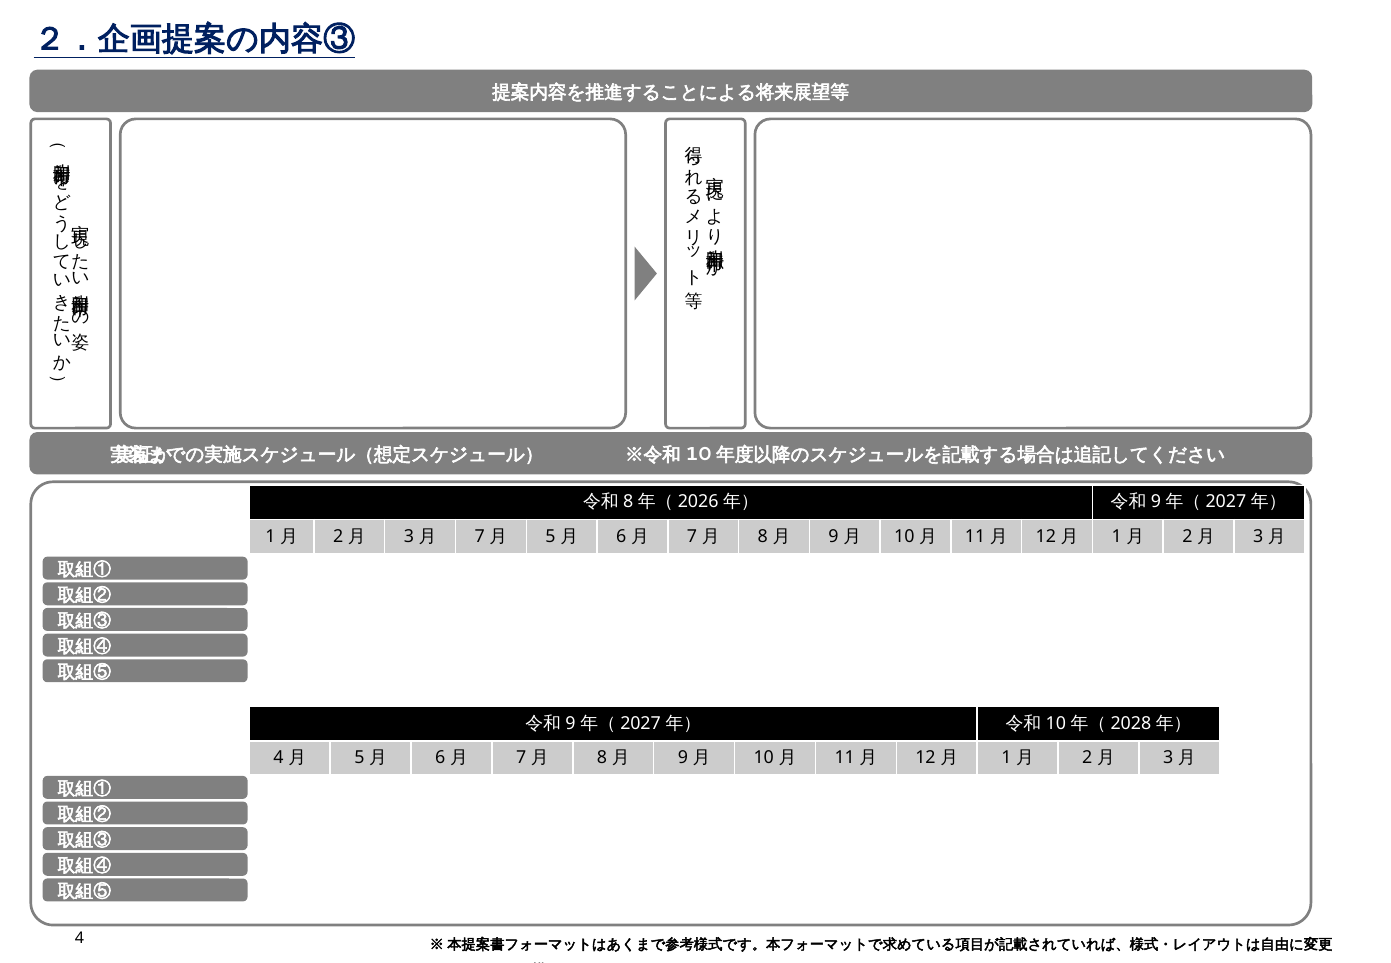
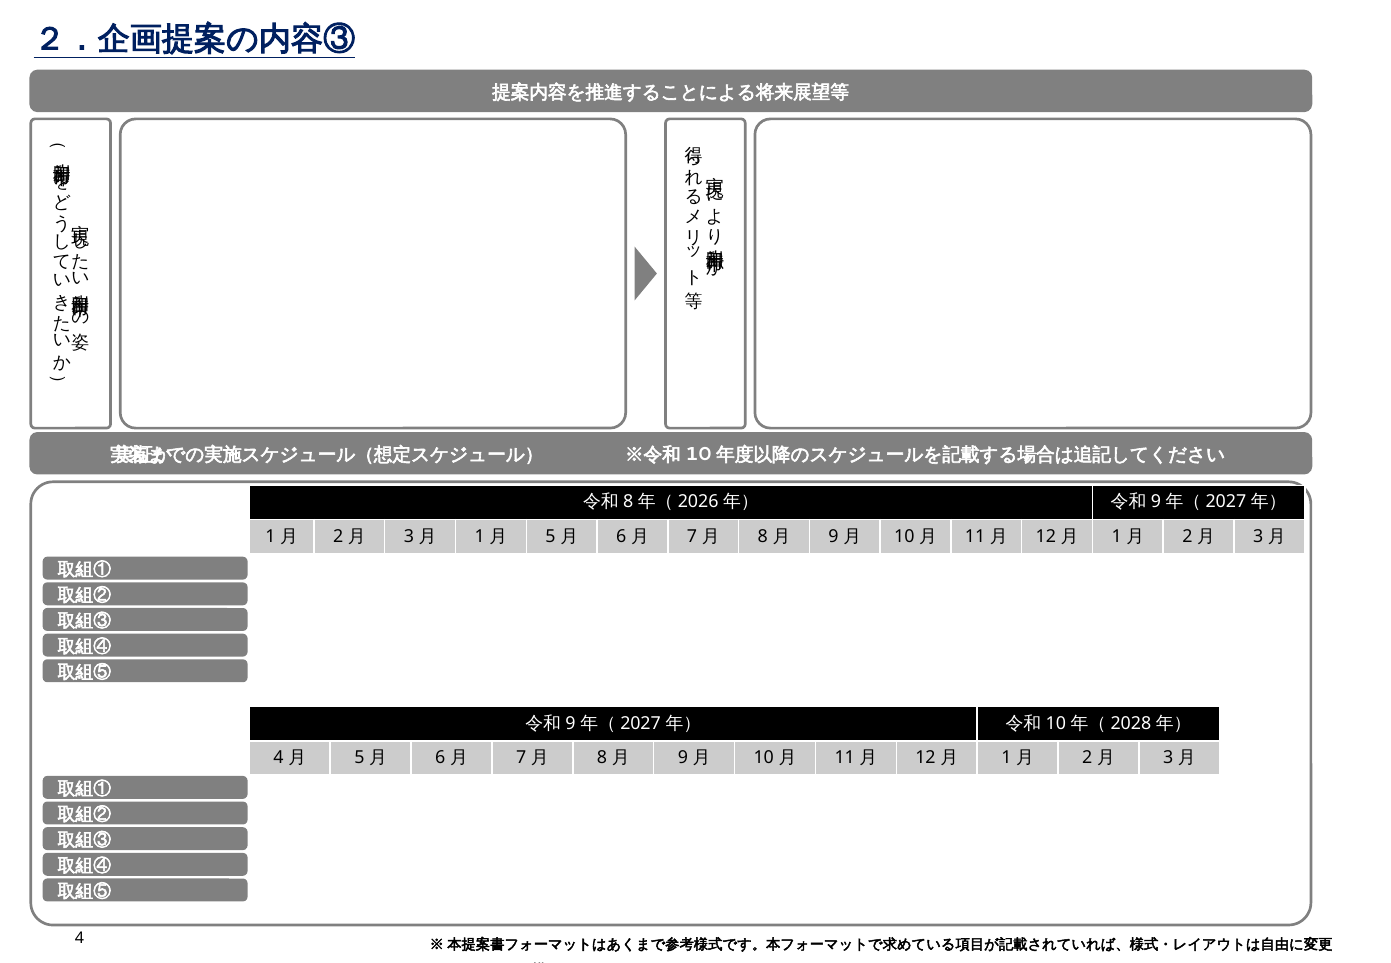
7 at (480, 536): 7 -> 1
